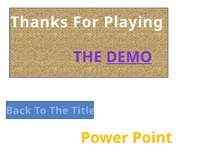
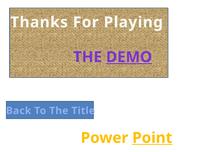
Point underline: none -> present
